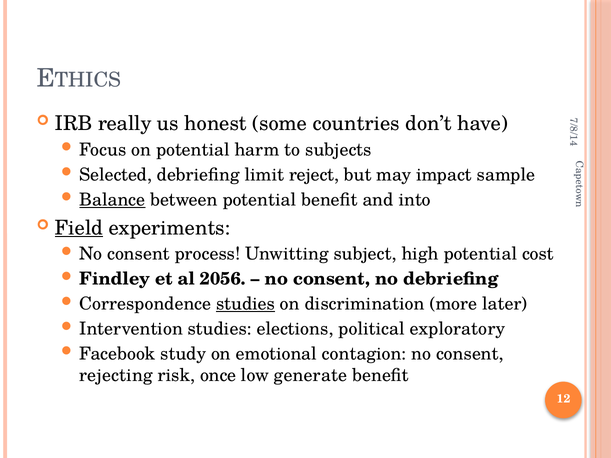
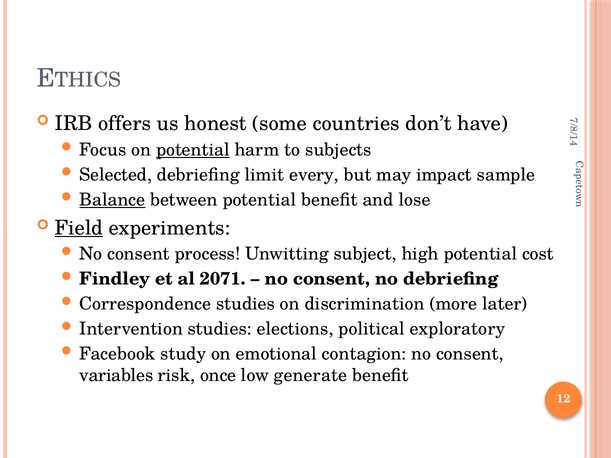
really: really -> offers
potential at (193, 150) underline: none -> present
reject: reject -> every
into: into -> lose
2056: 2056 -> 2071
studies at (246, 304) underline: present -> none
rejecting: rejecting -> variables
